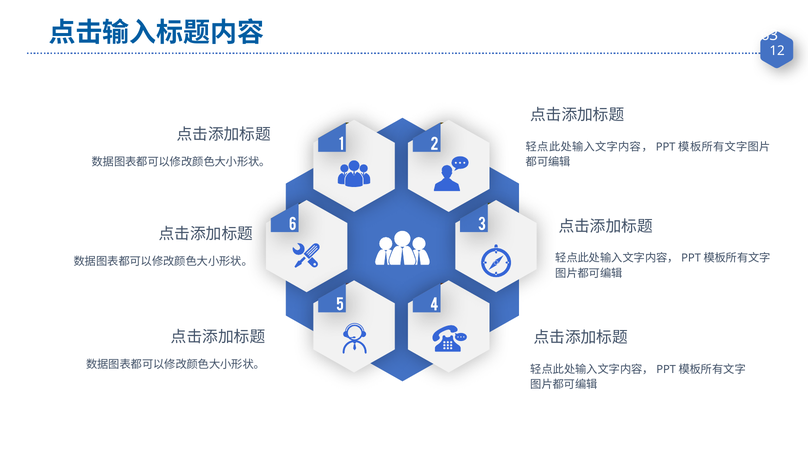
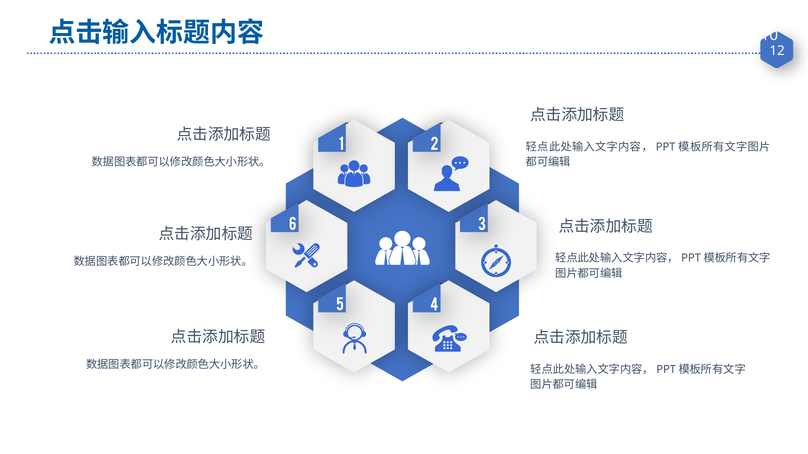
63: 63 -> 10
